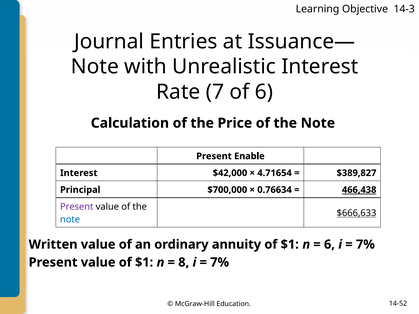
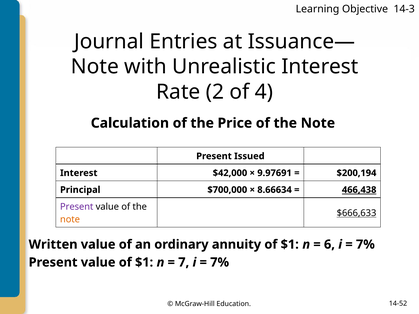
7: 7 -> 2
of 6: 6 -> 4
Enable: Enable -> Issued
4.71654: 4.71654 -> 9.97691
$389,827: $389,827 -> $200,194
0.76634: 0.76634 -> 8.66634
note at (70, 219) colour: blue -> orange
8: 8 -> 7
